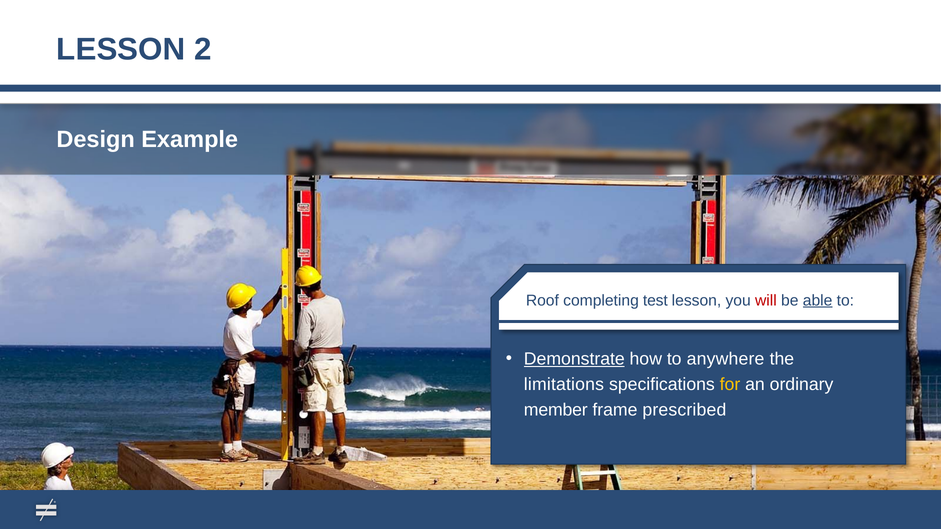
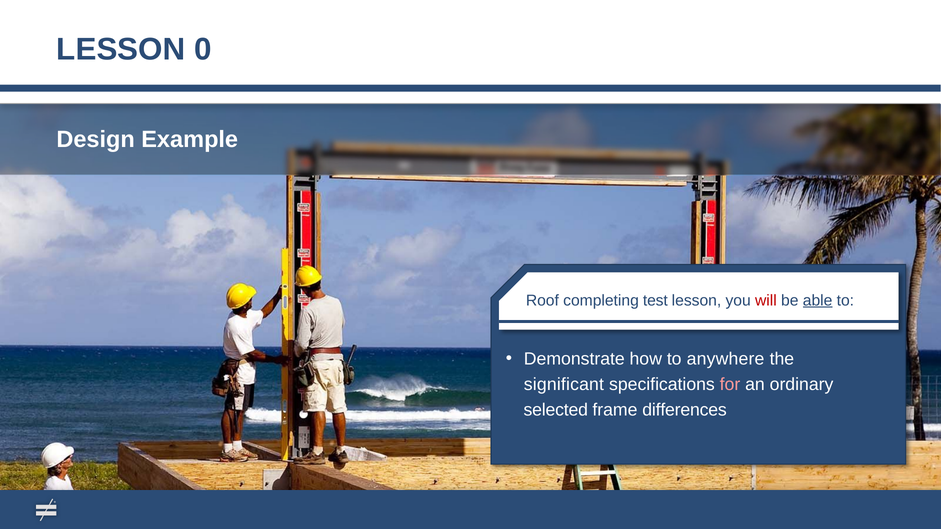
2: 2 -> 0
Demonstrate underline: present -> none
limitations: limitations -> significant
for colour: yellow -> pink
member: member -> selected
prescribed: prescribed -> differences
